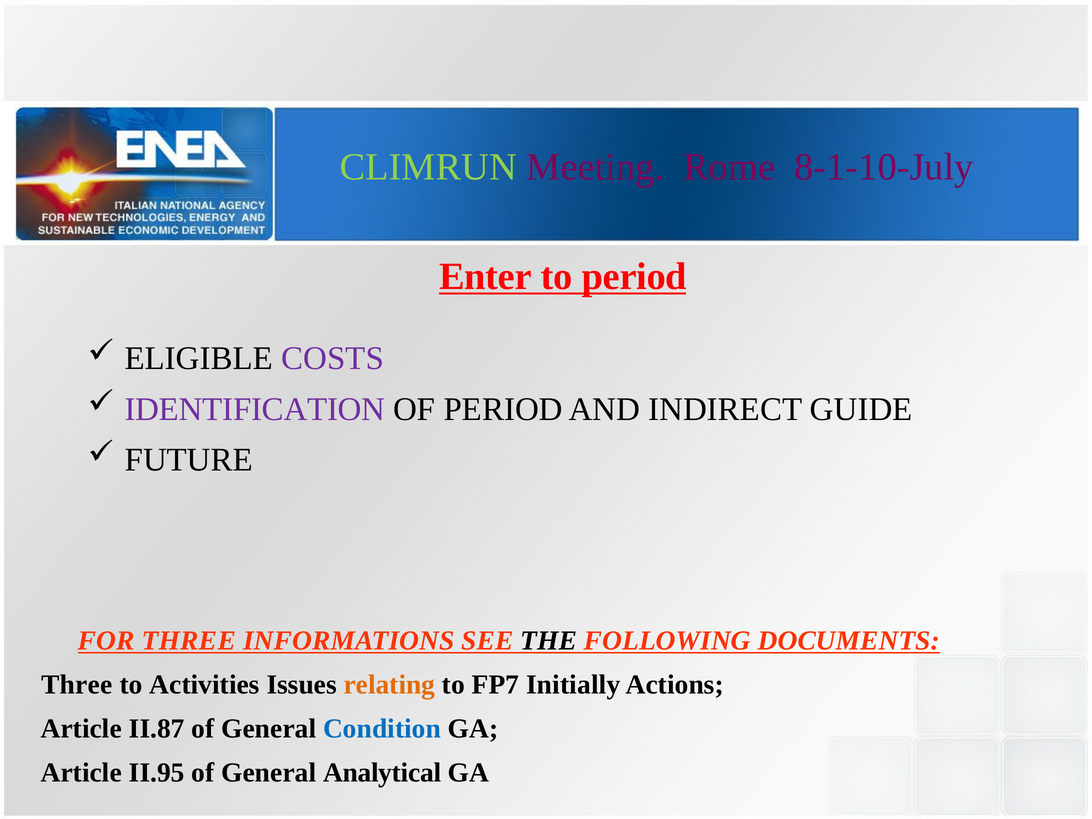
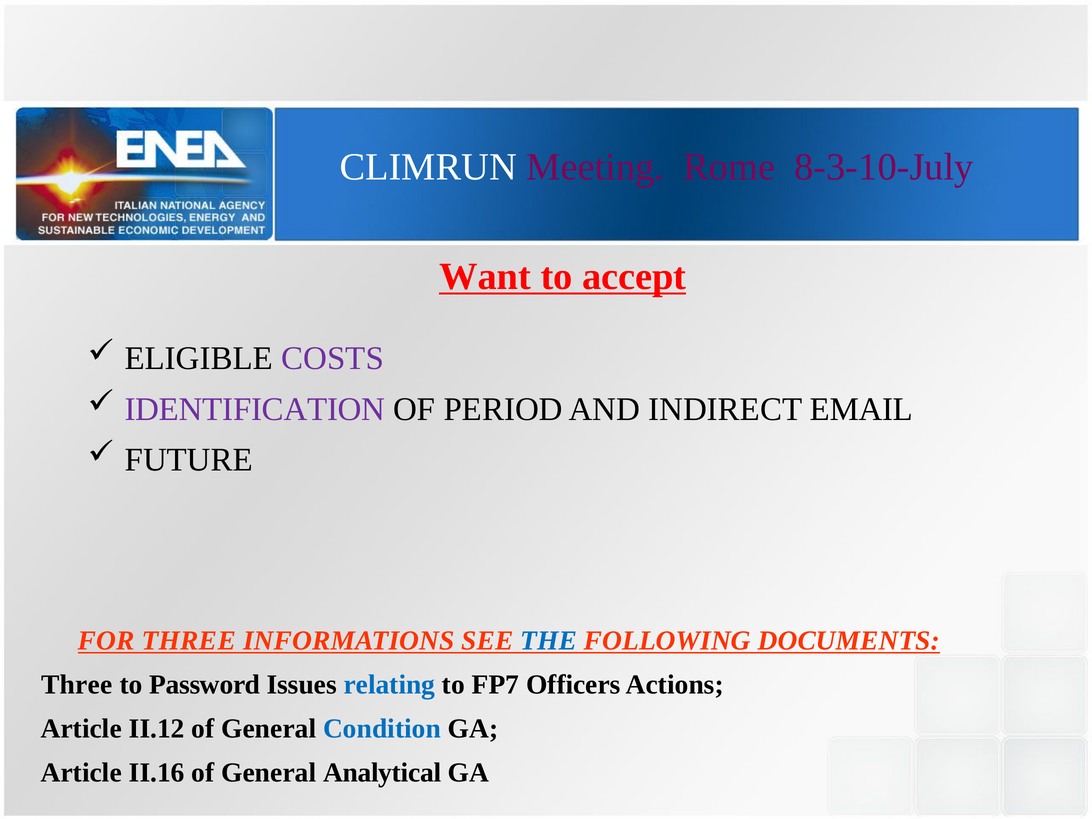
CLIMRUN colour: light green -> white
8-1-10-July: 8-1-10-July -> 8-3-10-July
Enter: Enter -> Want
to period: period -> accept
GUIDE: GUIDE -> EMAIL
THE colour: black -> blue
Activities: Activities -> Password
relating colour: orange -> blue
Initially: Initially -> Officers
II.87: II.87 -> II.12
II.95: II.95 -> II.16
